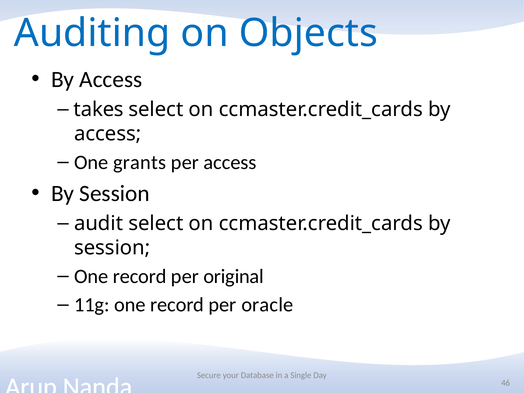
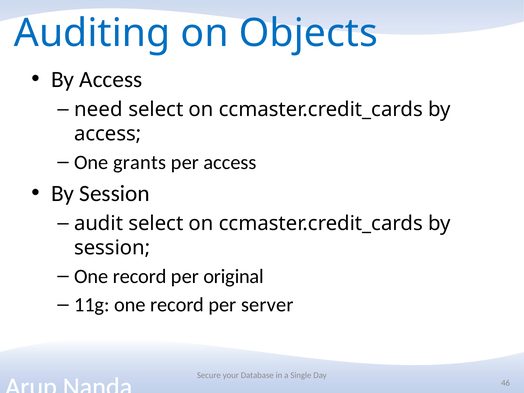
takes: takes -> need
oracle: oracle -> server
